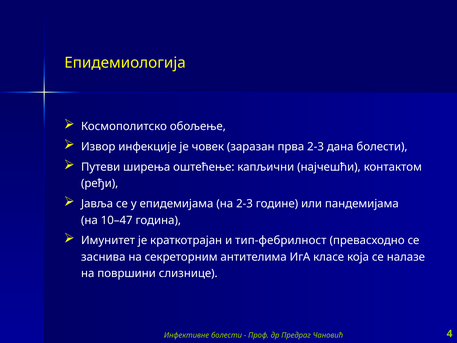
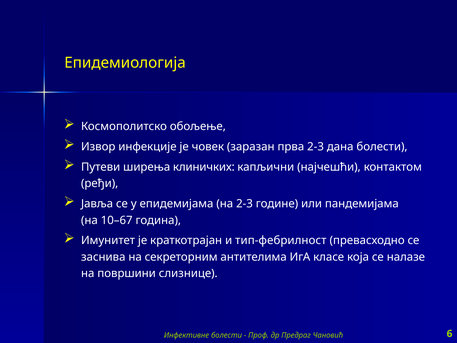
оштећење: оштећење -> клиничких
10–47: 10–47 -> 10–67
4: 4 -> 6
